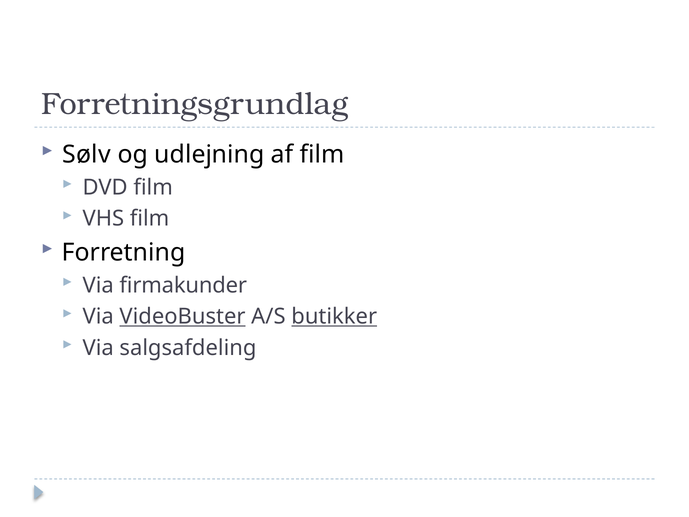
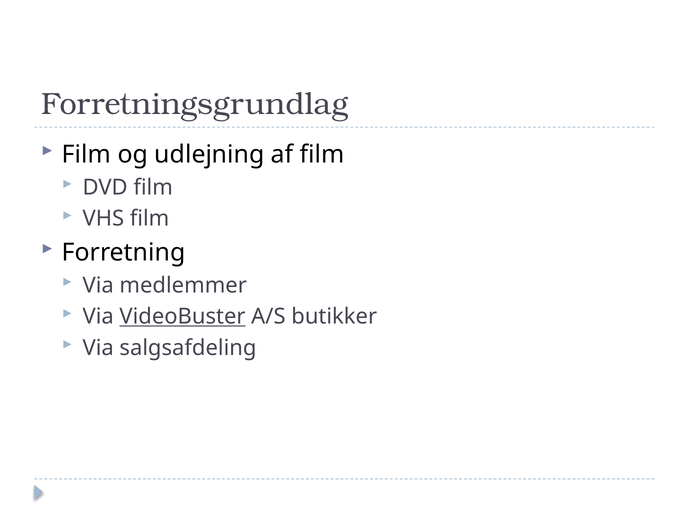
Sølv at (86, 155): Sølv -> Film
firmakunder: firmakunder -> medlemmer
butikker underline: present -> none
